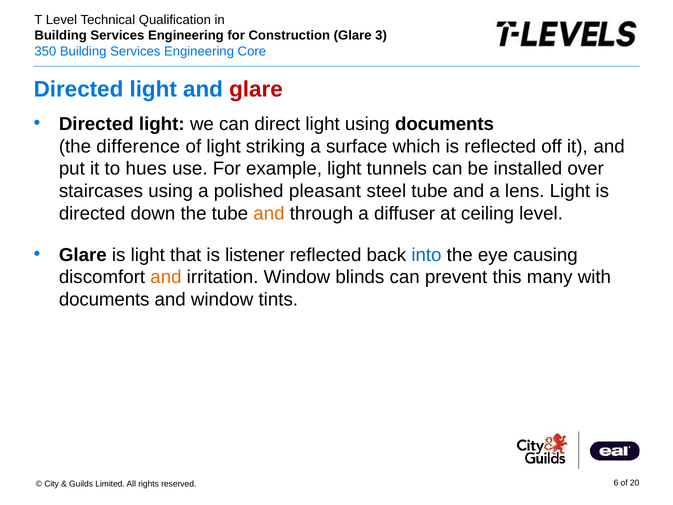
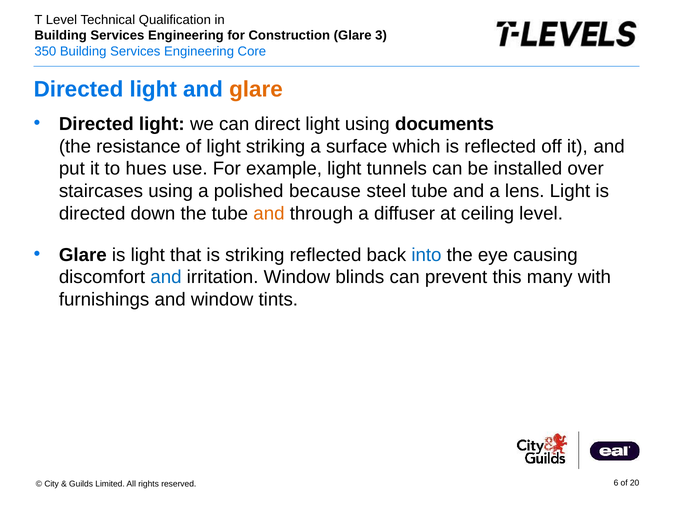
glare at (256, 89) colour: red -> orange
difference: difference -> resistance
pleasant: pleasant -> because
is listener: listener -> striking
and at (166, 277) colour: orange -> blue
documents at (104, 300): documents -> furnishings
